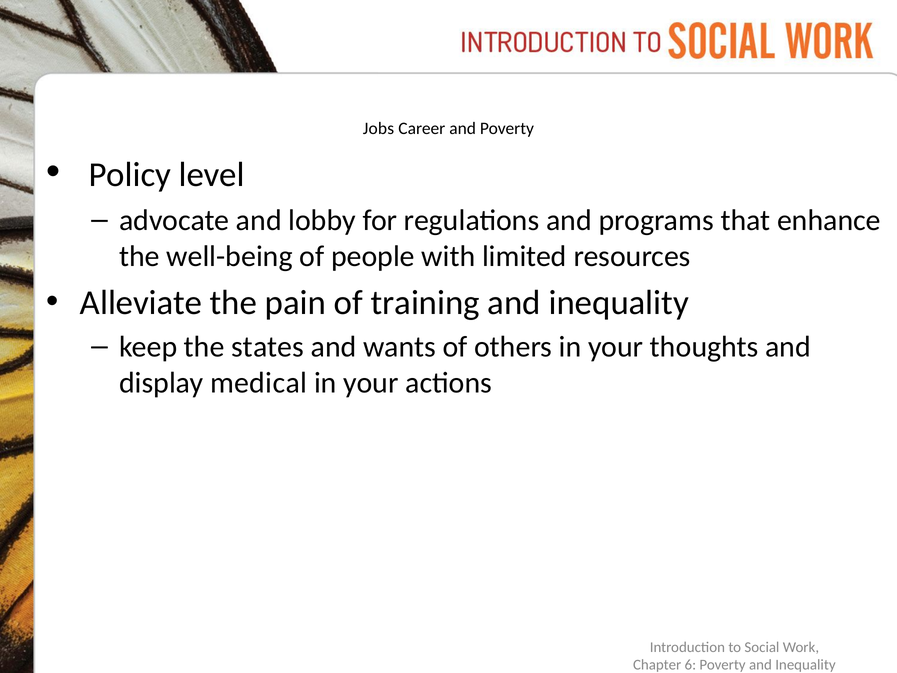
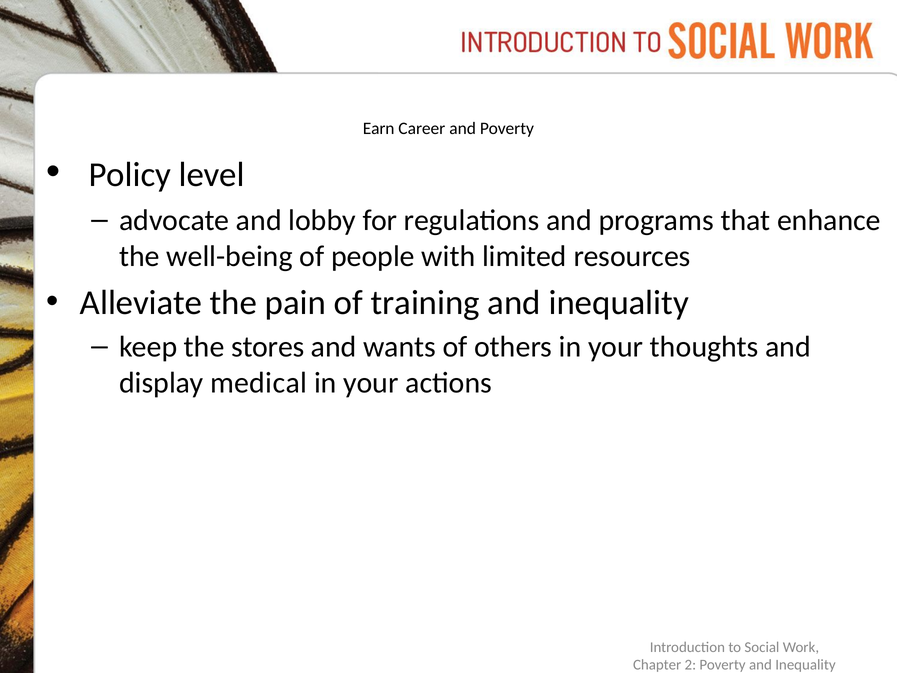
Jobs: Jobs -> Earn
states: states -> stores
6: 6 -> 2
